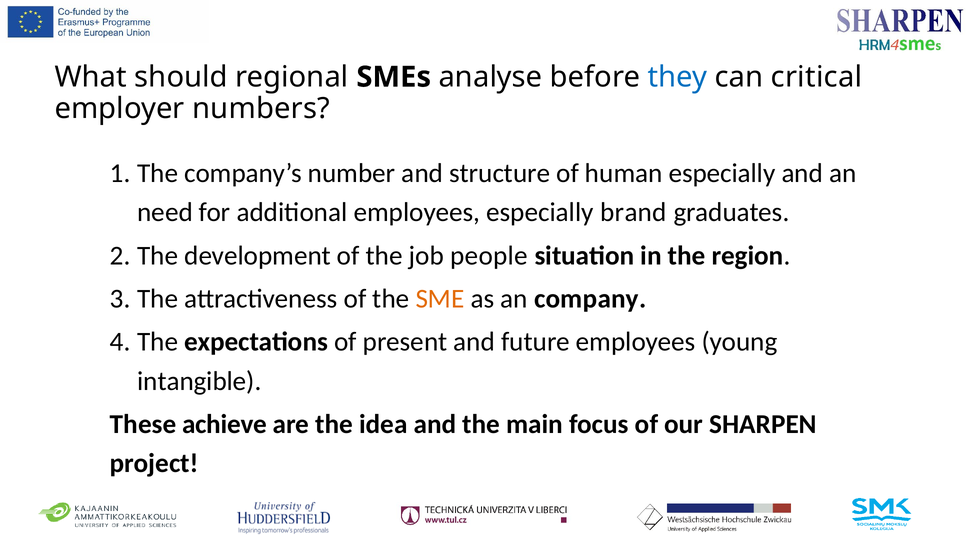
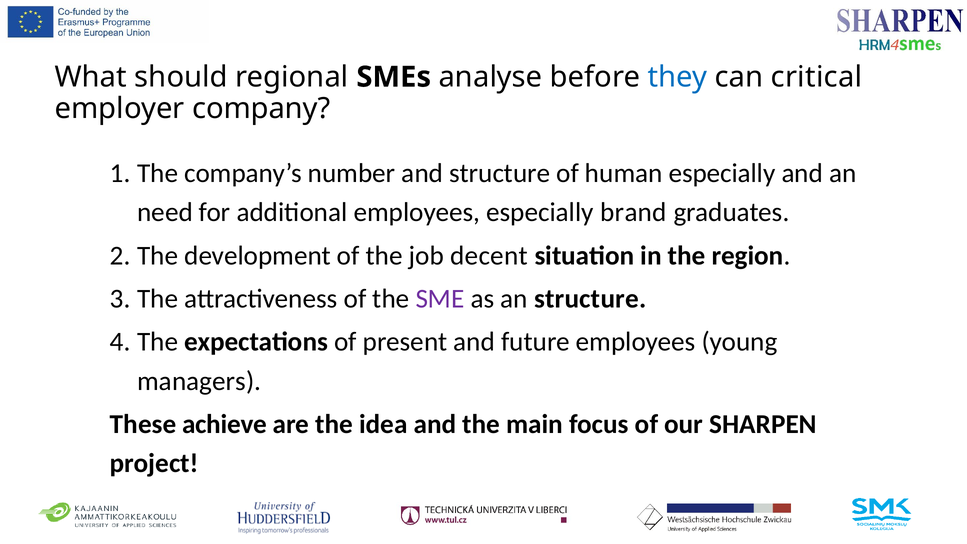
numbers: numbers -> company
people: people -> decent
SME colour: orange -> purple
an company: company -> structure
intangible: intangible -> managers
